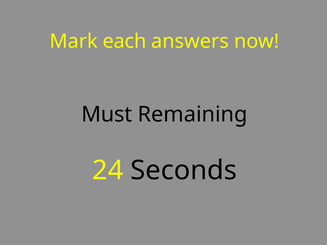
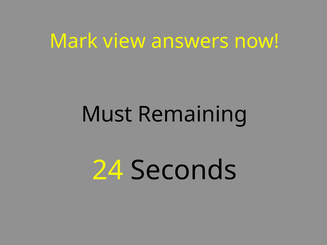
each: each -> view
